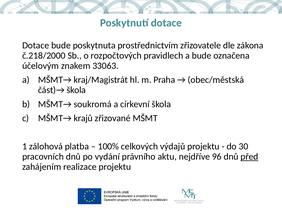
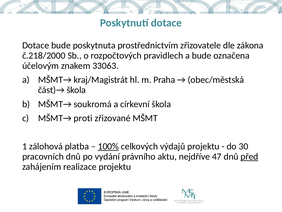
krajů: krajů -> proti
100% underline: none -> present
96: 96 -> 47
